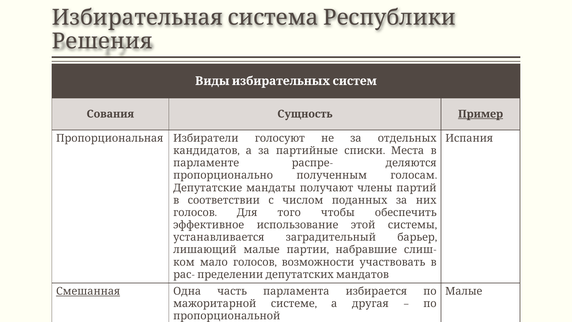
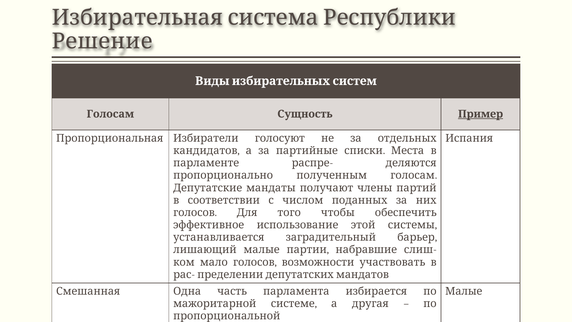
Решения: Решения -> Решение
Сования at (110, 114): Сования -> Голосам
Смешанная underline: present -> none
